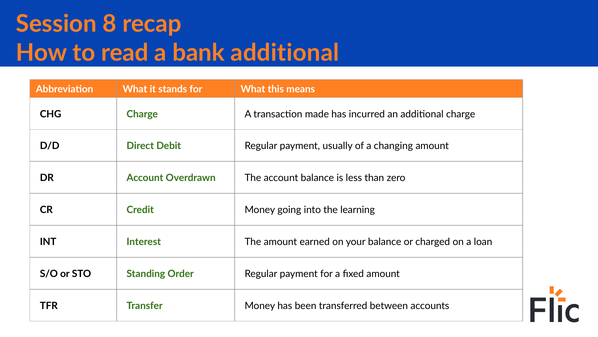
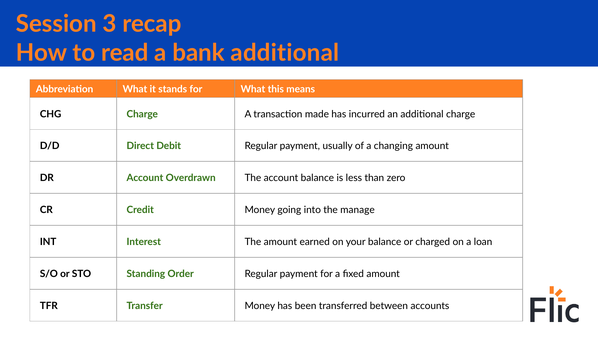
8: 8 -> 3
learning: learning -> manage
